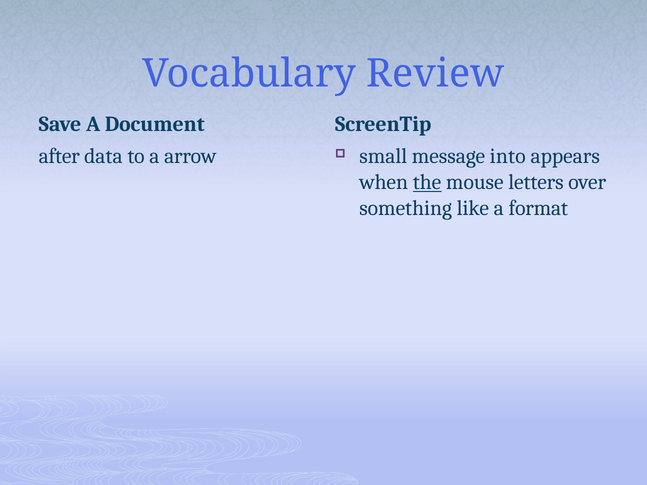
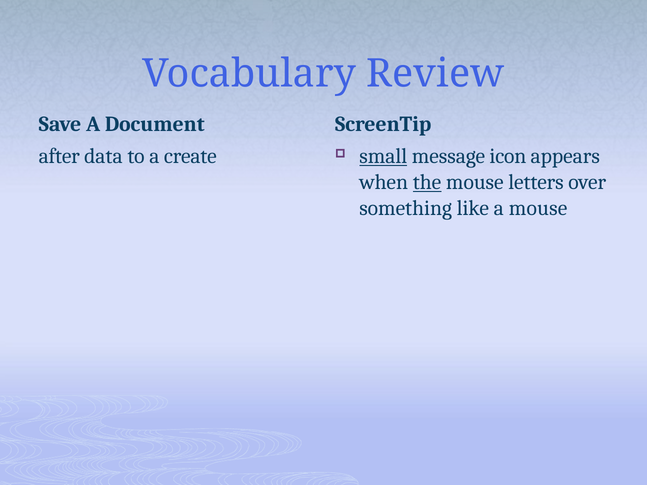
arrow: arrow -> create
small underline: none -> present
into: into -> icon
a format: format -> mouse
